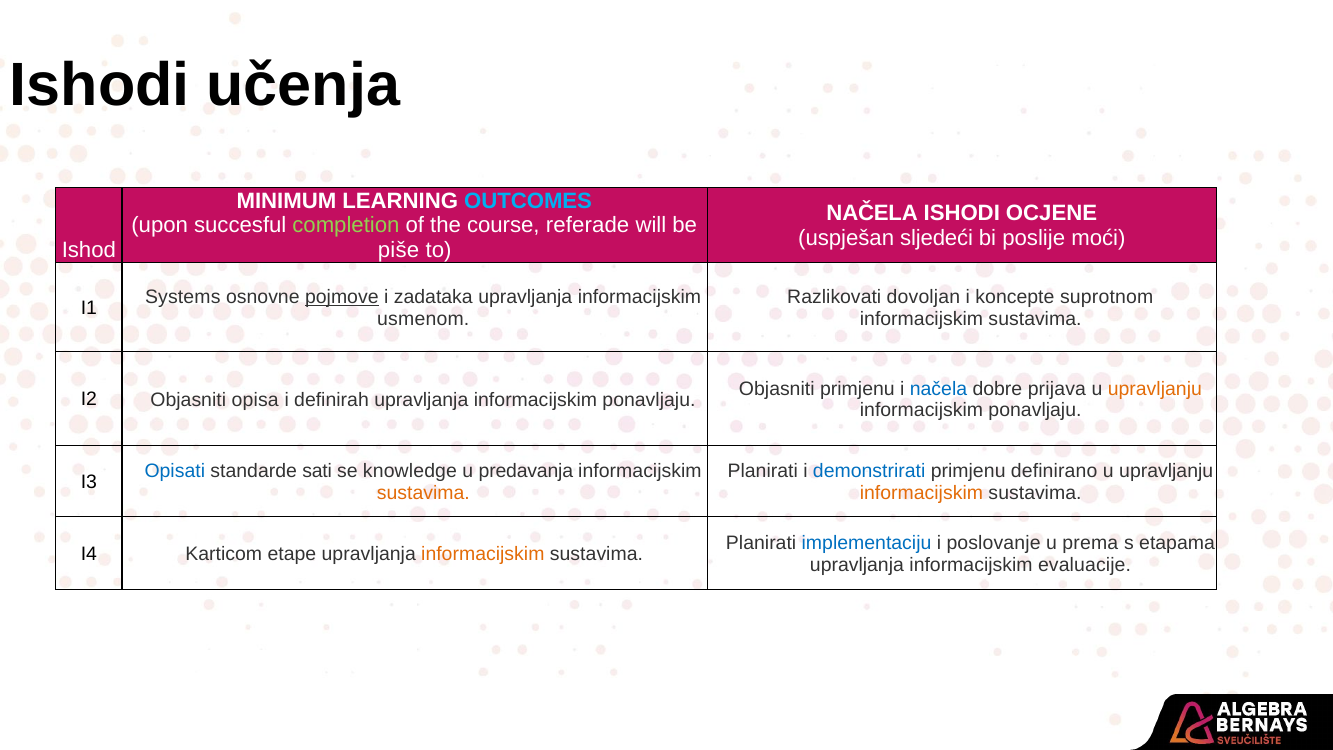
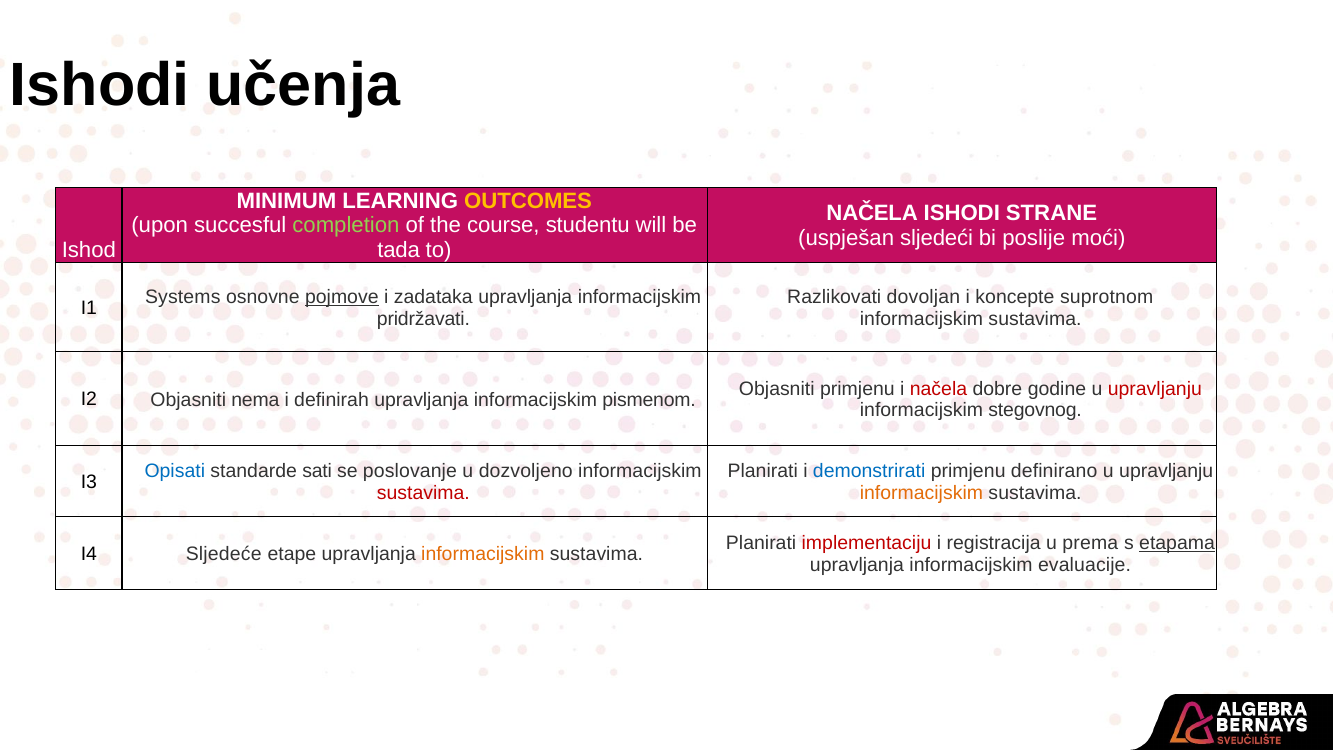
OUTCOMES colour: light blue -> yellow
OCJENE: OCJENE -> STRANE
referade: referade -> studentu
piše: piše -> tada
usmenom: usmenom -> pridržavati
načela at (939, 389) colour: blue -> red
prijava: prijava -> godine
upravljanju at (1155, 389) colour: orange -> red
opisa: opisa -> nema
upravljanja informacijskim ponavljaju: ponavljaju -> pismenom
ponavljaju at (1035, 410): ponavljaju -> stegovnog
knowledge: knowledge -> poslovanje
predavanja: predavanja -> dozvoljeno
sustavima at (423, 493) colour: orange -> red
implementaciju colour: blue -> red
poslovanje: poslovanje -> registracija
etapama underline: none -> present
Karticom: Karticom -> Sljedeće
